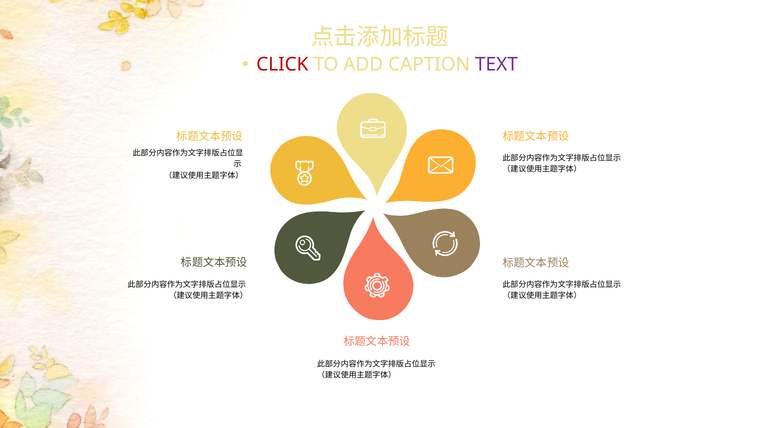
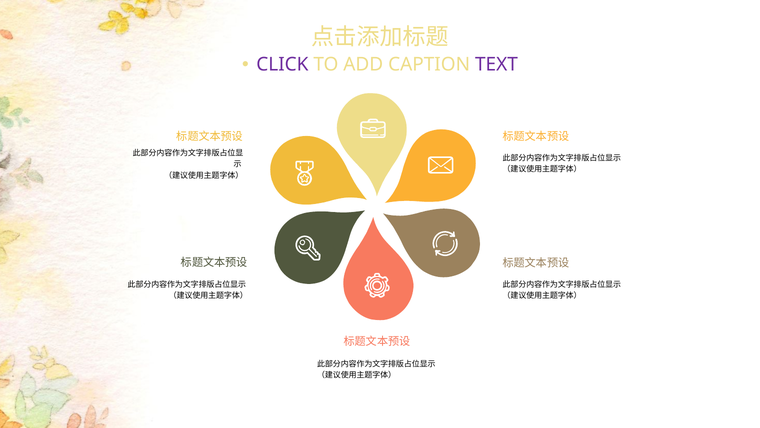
CLICK colour: red -> purple
